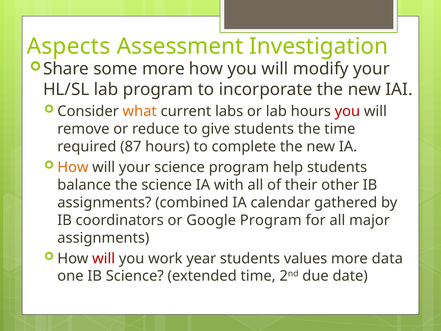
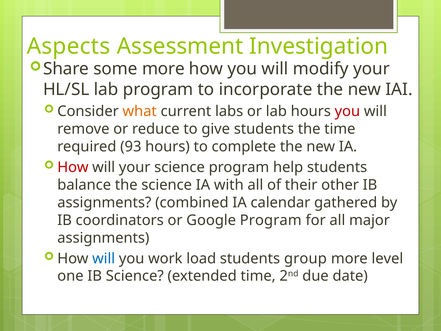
87: 87 -> 93
How at (73, 167) colour: orange -> red
will at (104, 258) colour: red -> blue
year: year -> load
values: values -> group
data: data -> level
